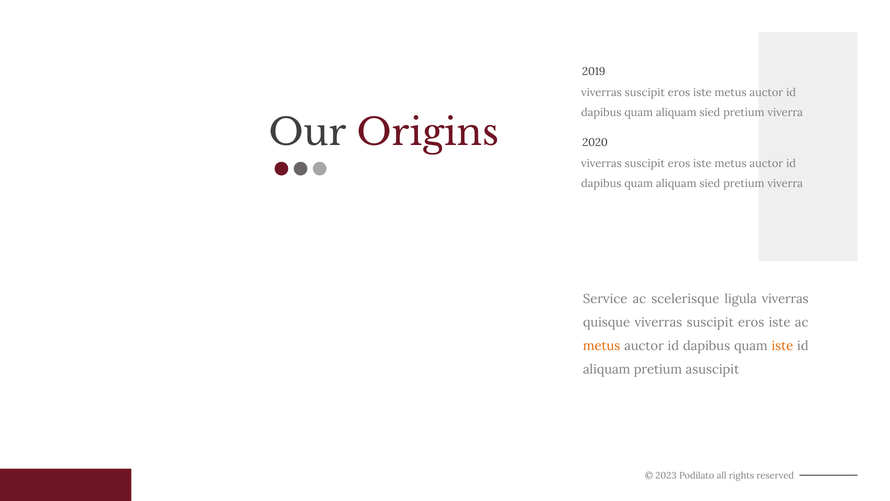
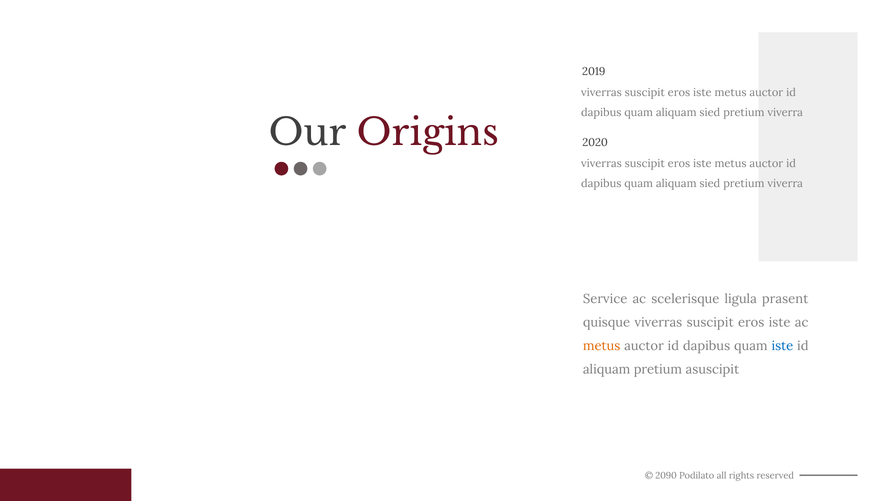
ligula viverras: viverras -> prasent
iste at (782, 346) colour: orange -> blue
2023: 2023 -> 2090
